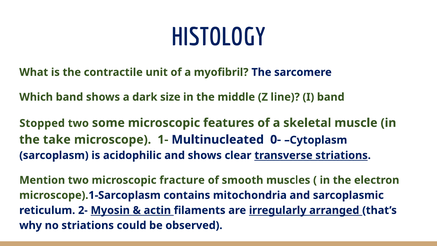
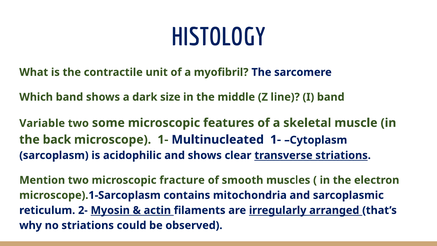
Stopped: Stopped -> Variable
take: take -> back
Multinucleated 0-: 0- -> 1-
